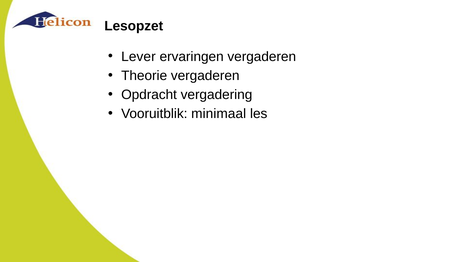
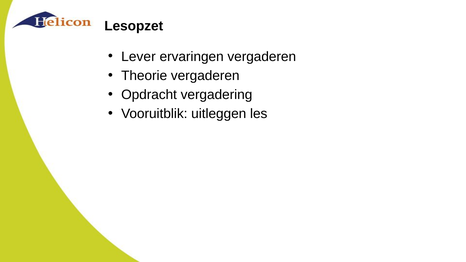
minimaal: minimaal -> uitleggen
